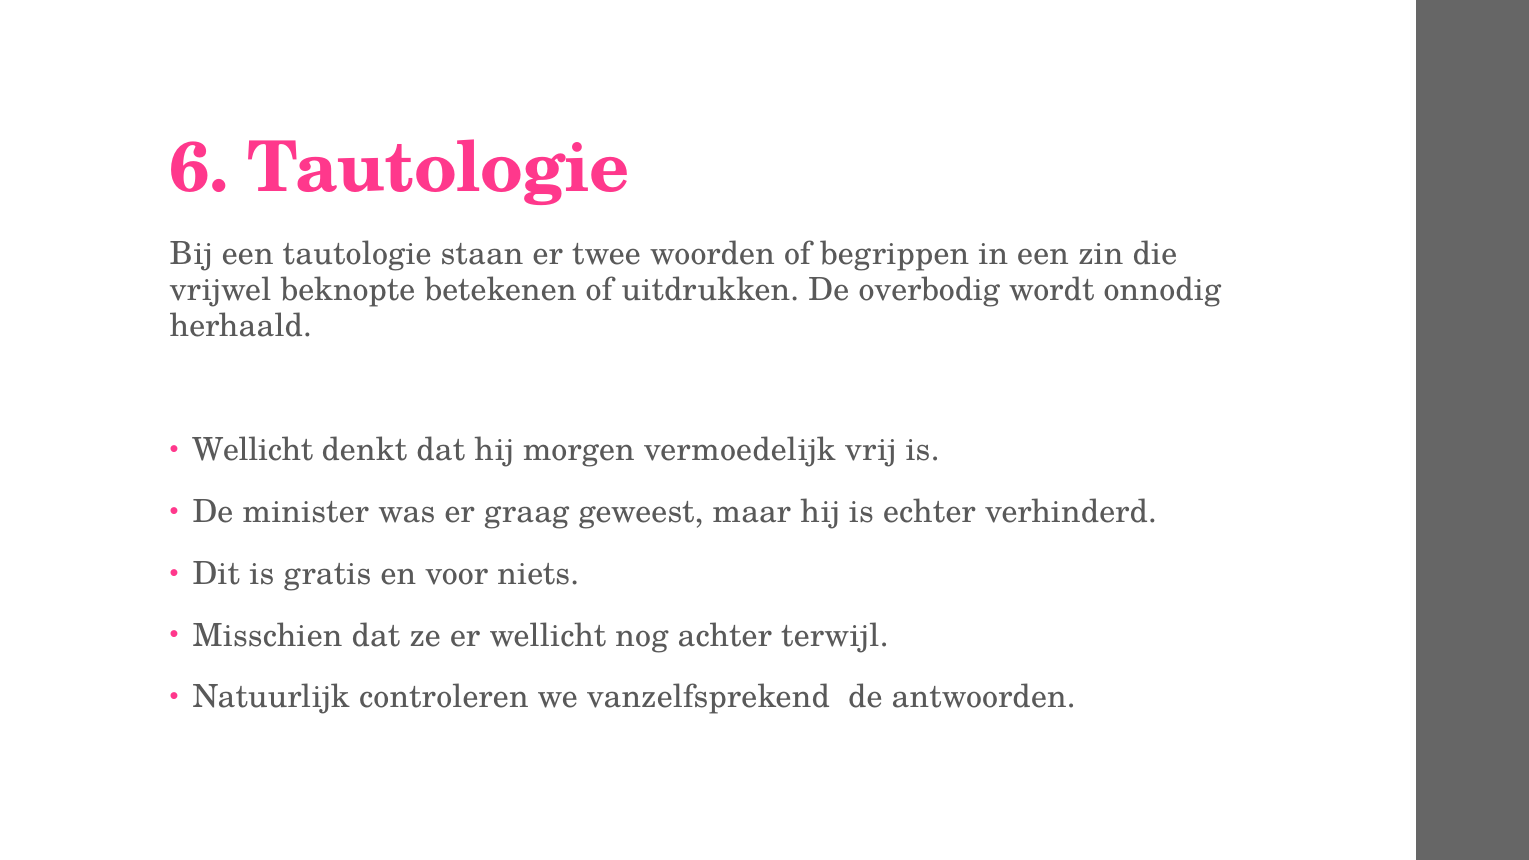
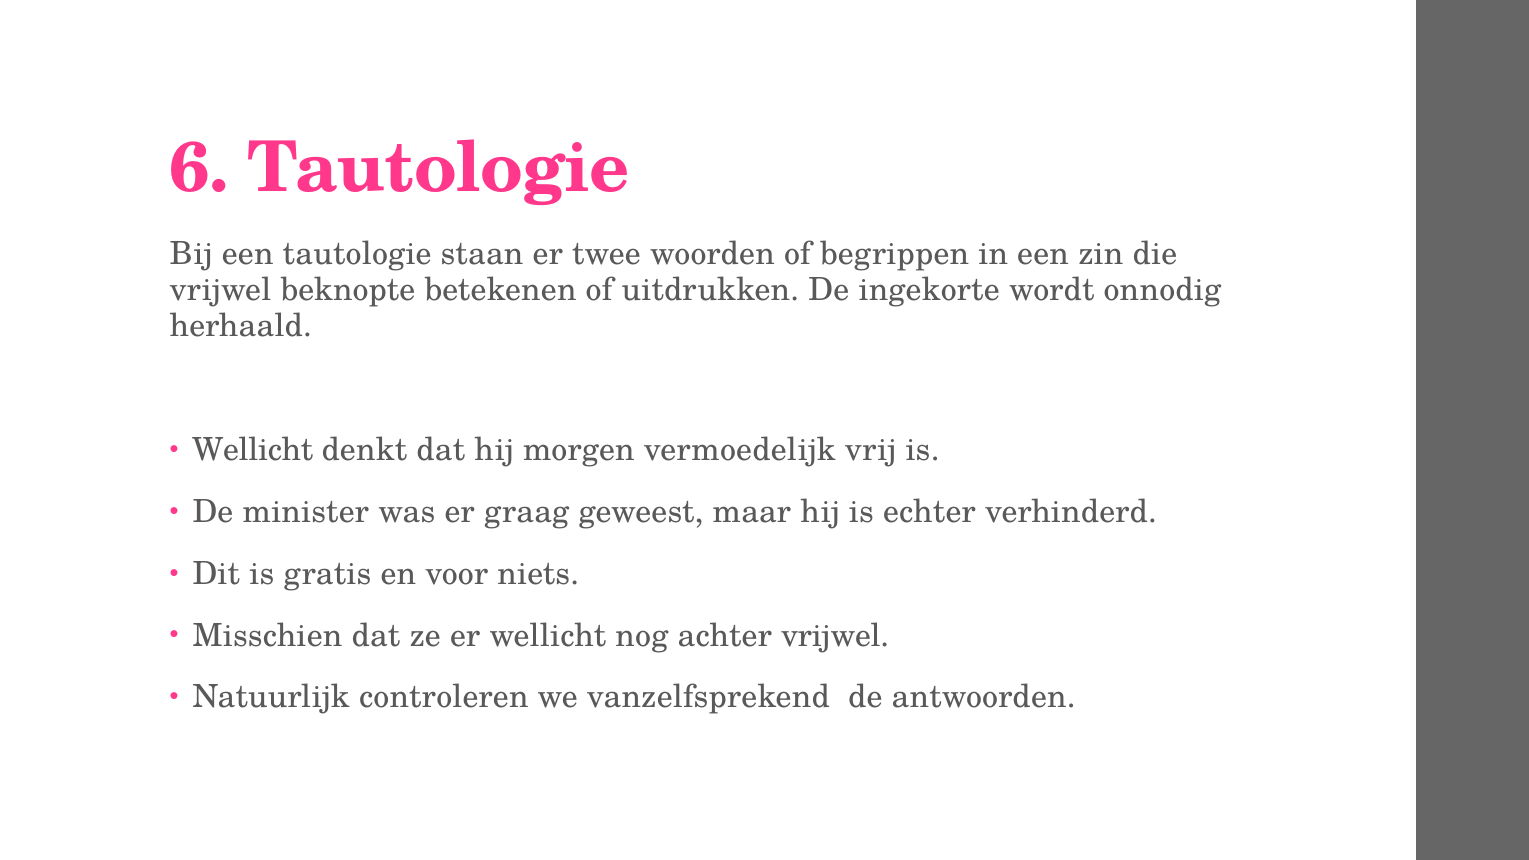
overbodig: overbodig -> ingekorte
achter terwijl: terwijl -> vrijwel
